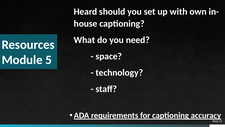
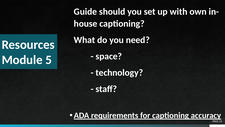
Heard: Heard -> Guide
